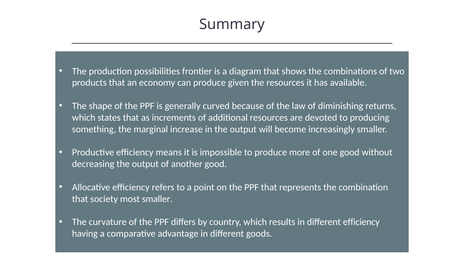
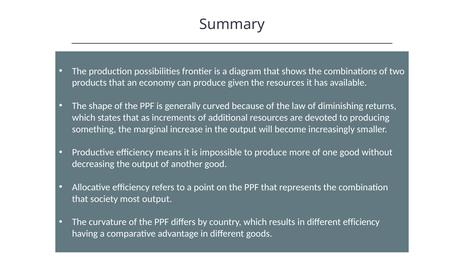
most smaller: smaller -> output
